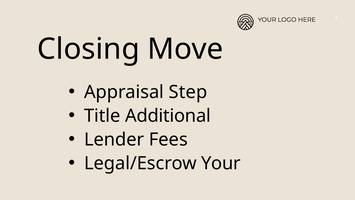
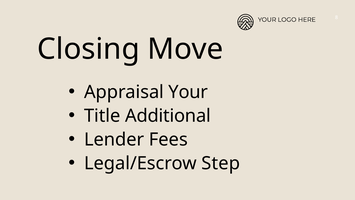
Appraisal Step: Step -> Your
Legal/Escrow Your: Your -> Step
